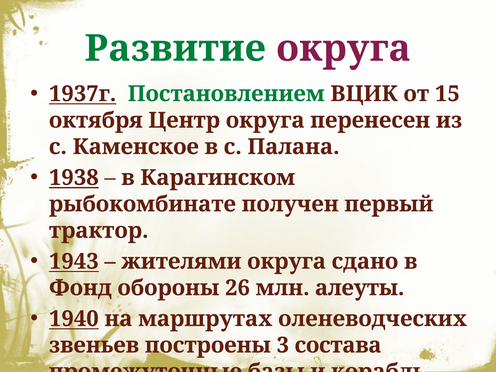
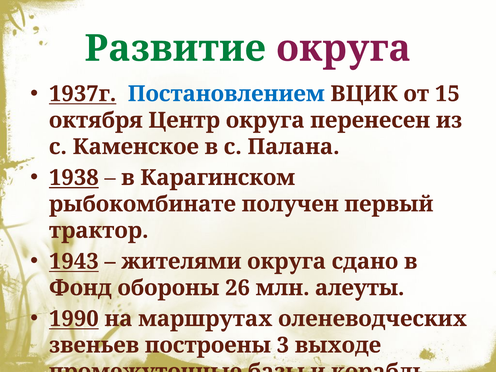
Постановлением colour: green -> blue
1940: 1940 -> 1990
состава: состава -> выходе
